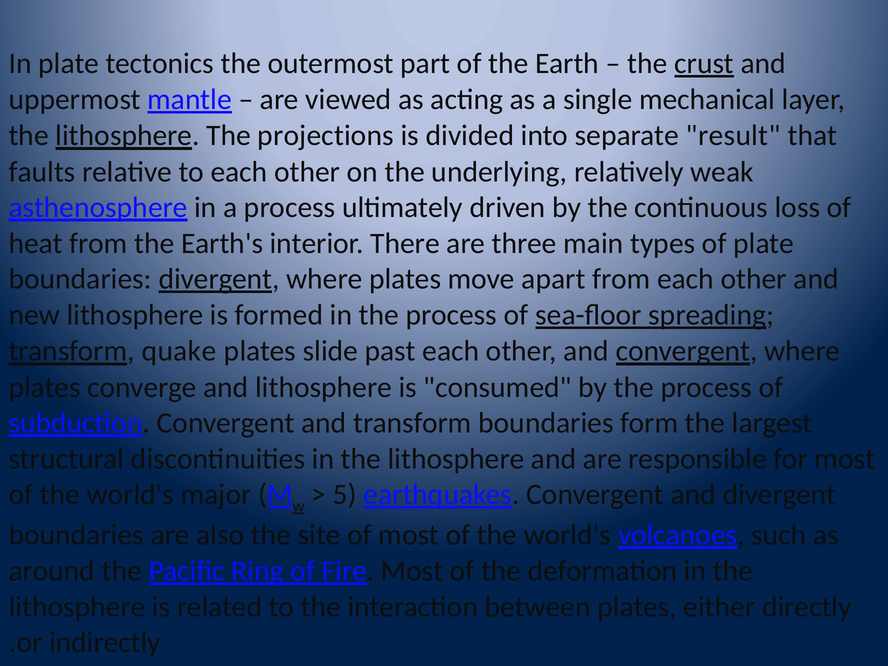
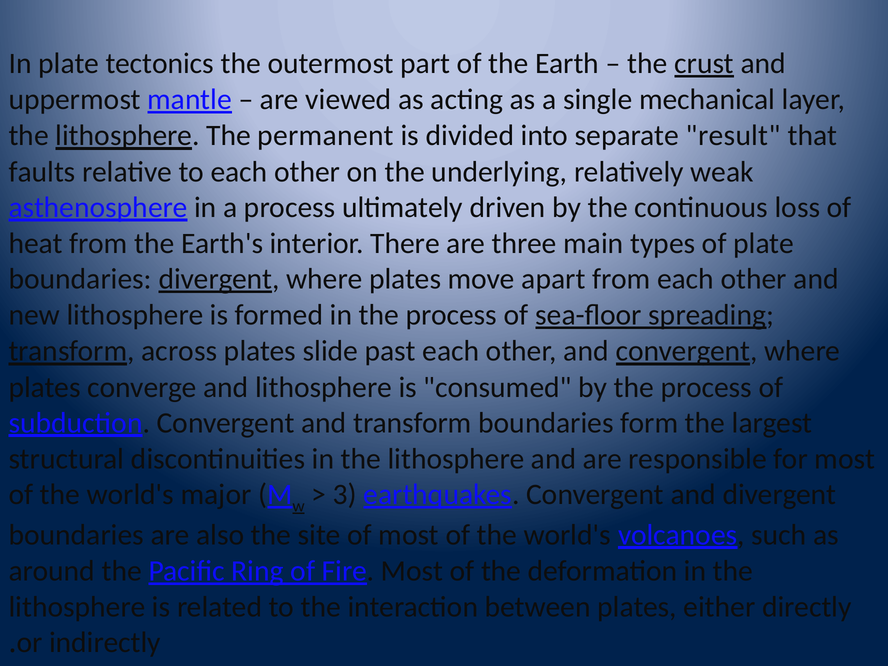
projections: projections -> permanent
quake: quake -> across
5: 5 -> 3
